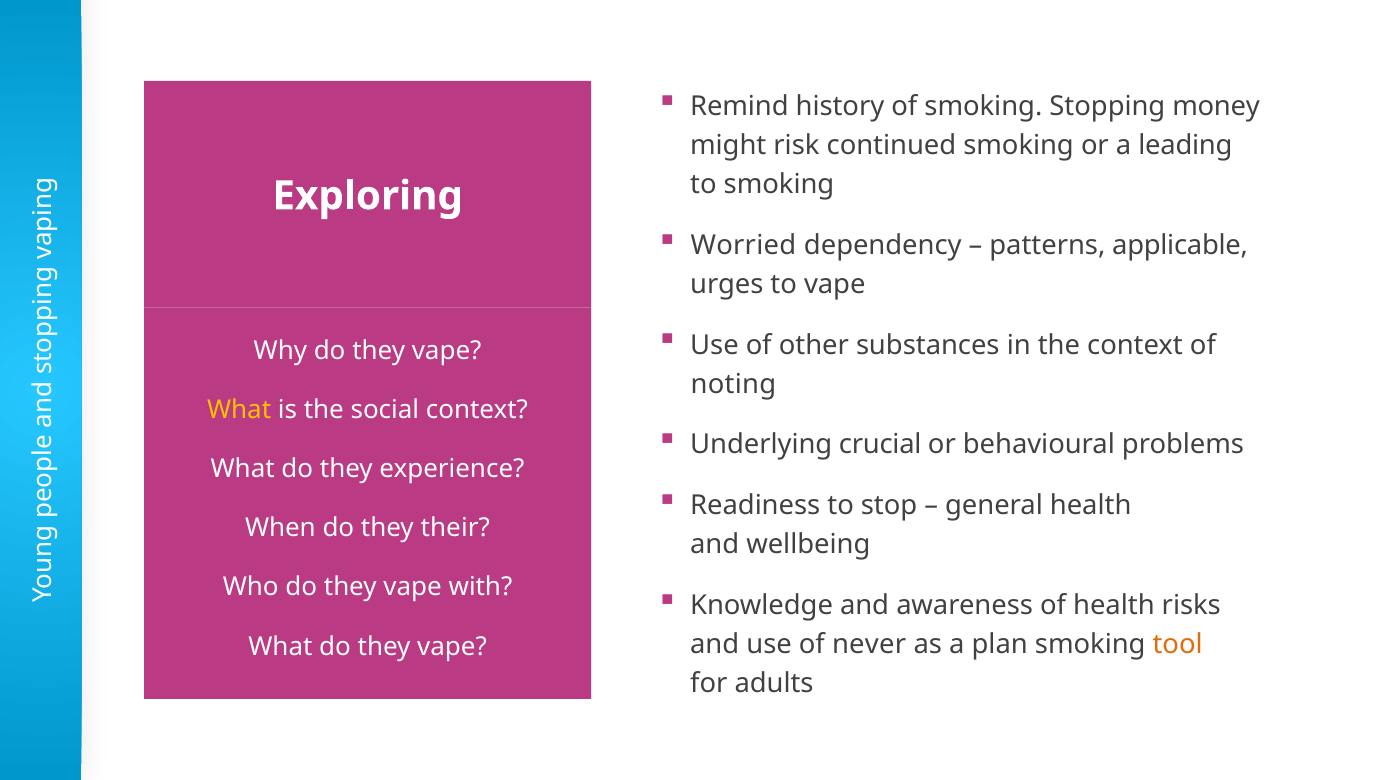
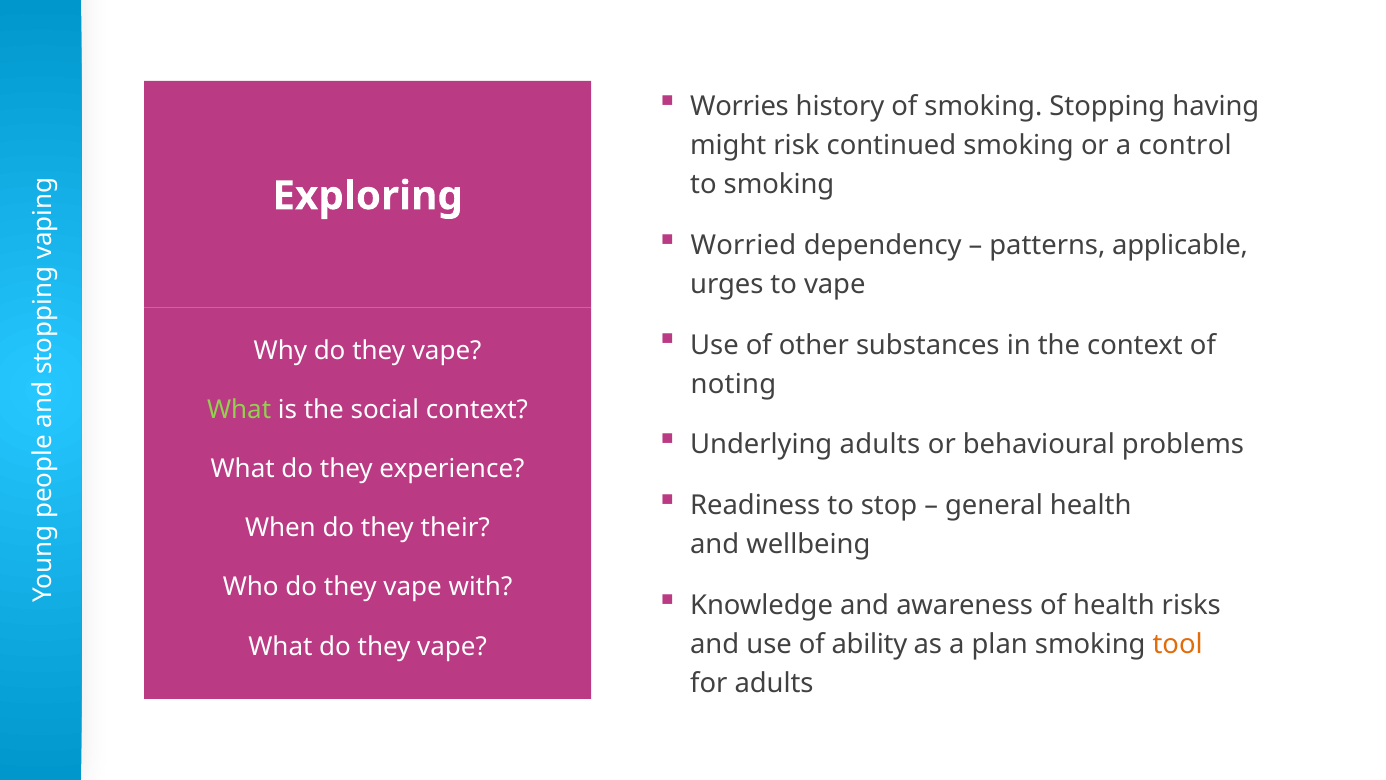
Remind: Remind -> Worries
money: money -> having
leading: leading -> control
What at (239, 410) colour: yellow -> light green
Underlying crucial: crucial -> adults
never: never -> ability
